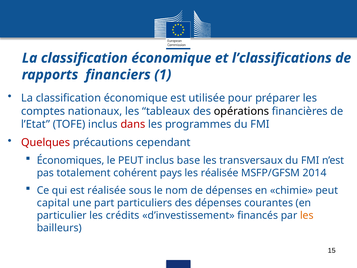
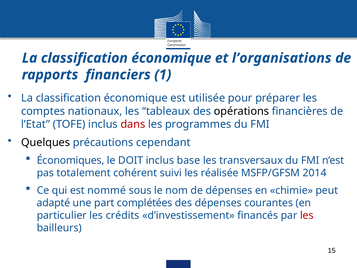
l’classifications: l’classifications -> l’organisations
Quelques colour: red -> black
le PEUT: PEUT -> DOIT
pays: pays -> suivi
est réalisée: réalisée -> nommé
capital: capital -> adapté
particuliers: particuliers -> complétées
les at (307, 215) colour: orange -> red
